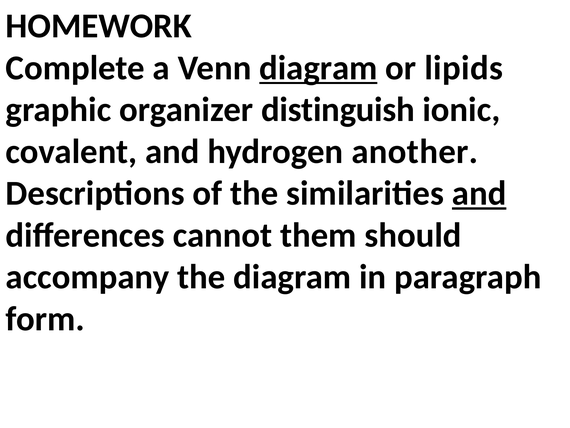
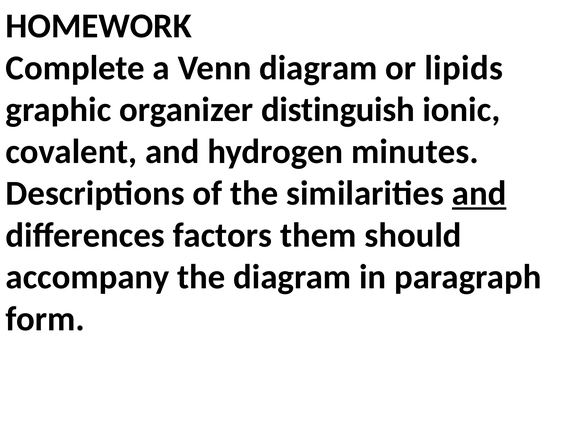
diagram at (318, 68) underline: present -> none
another: another -> minutes
cannot: cannot -> factors
